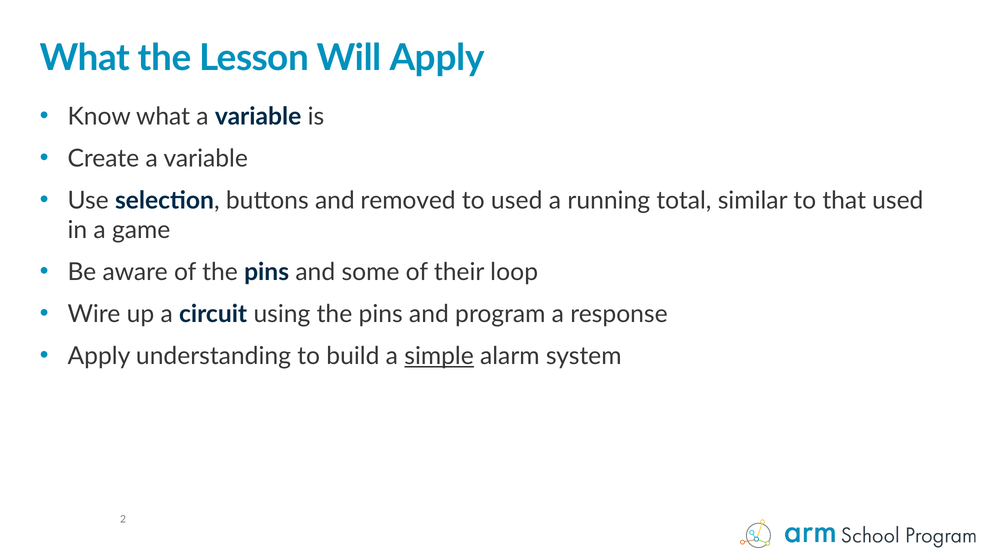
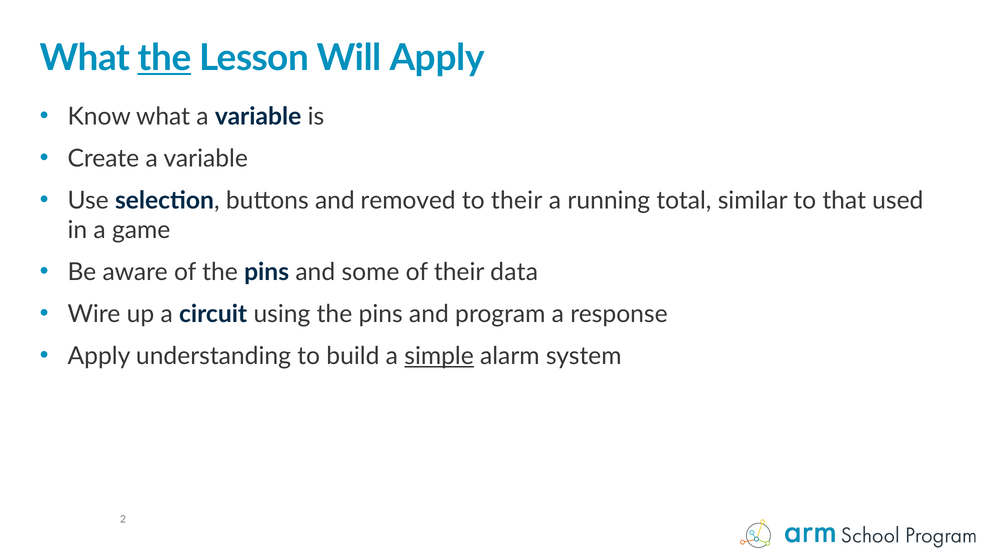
the at (165, 58) underline: none -> present
to used: used -> their
loop: loop -> data
